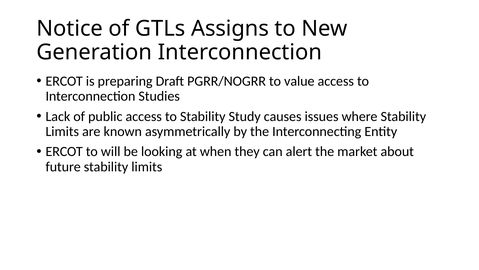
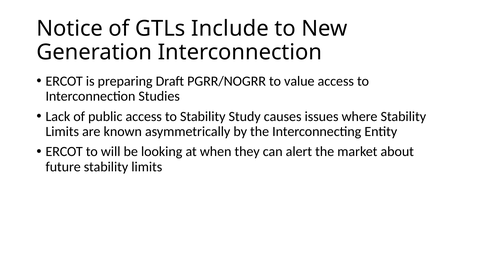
Assigns: Assigns -> Include
